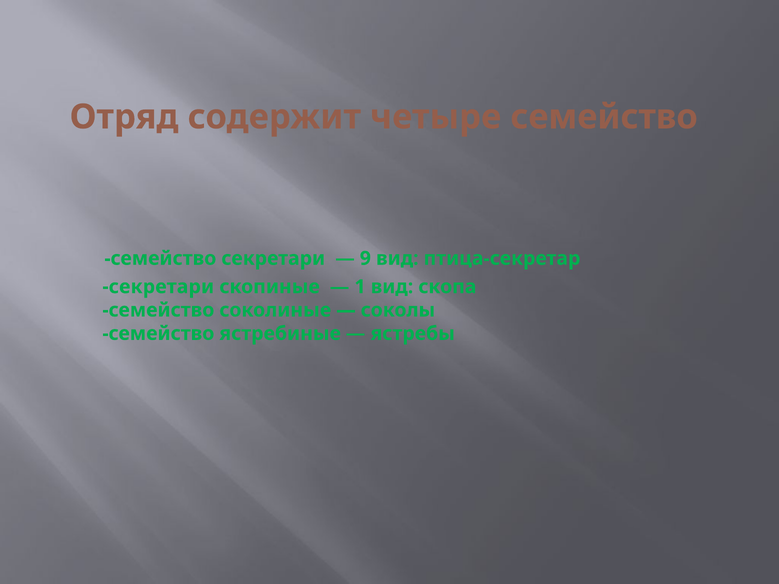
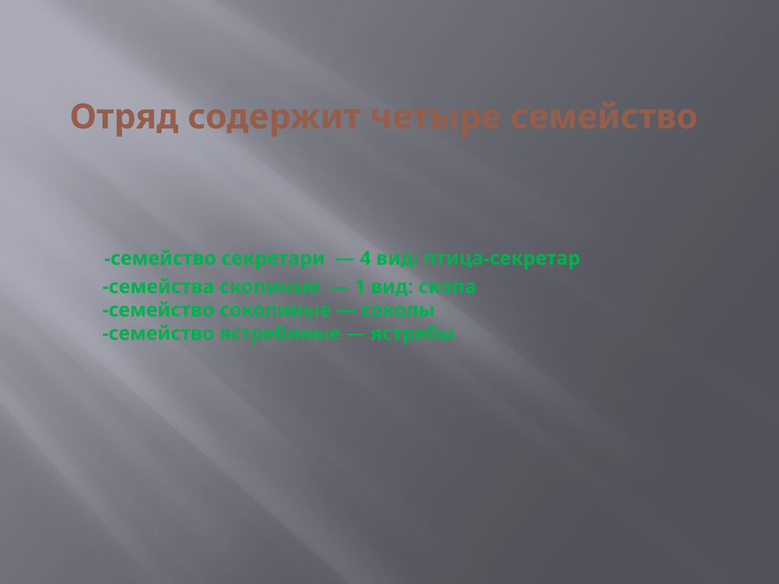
9: 9 -> 4
секретари at (158, 287): секретари -> семейства
